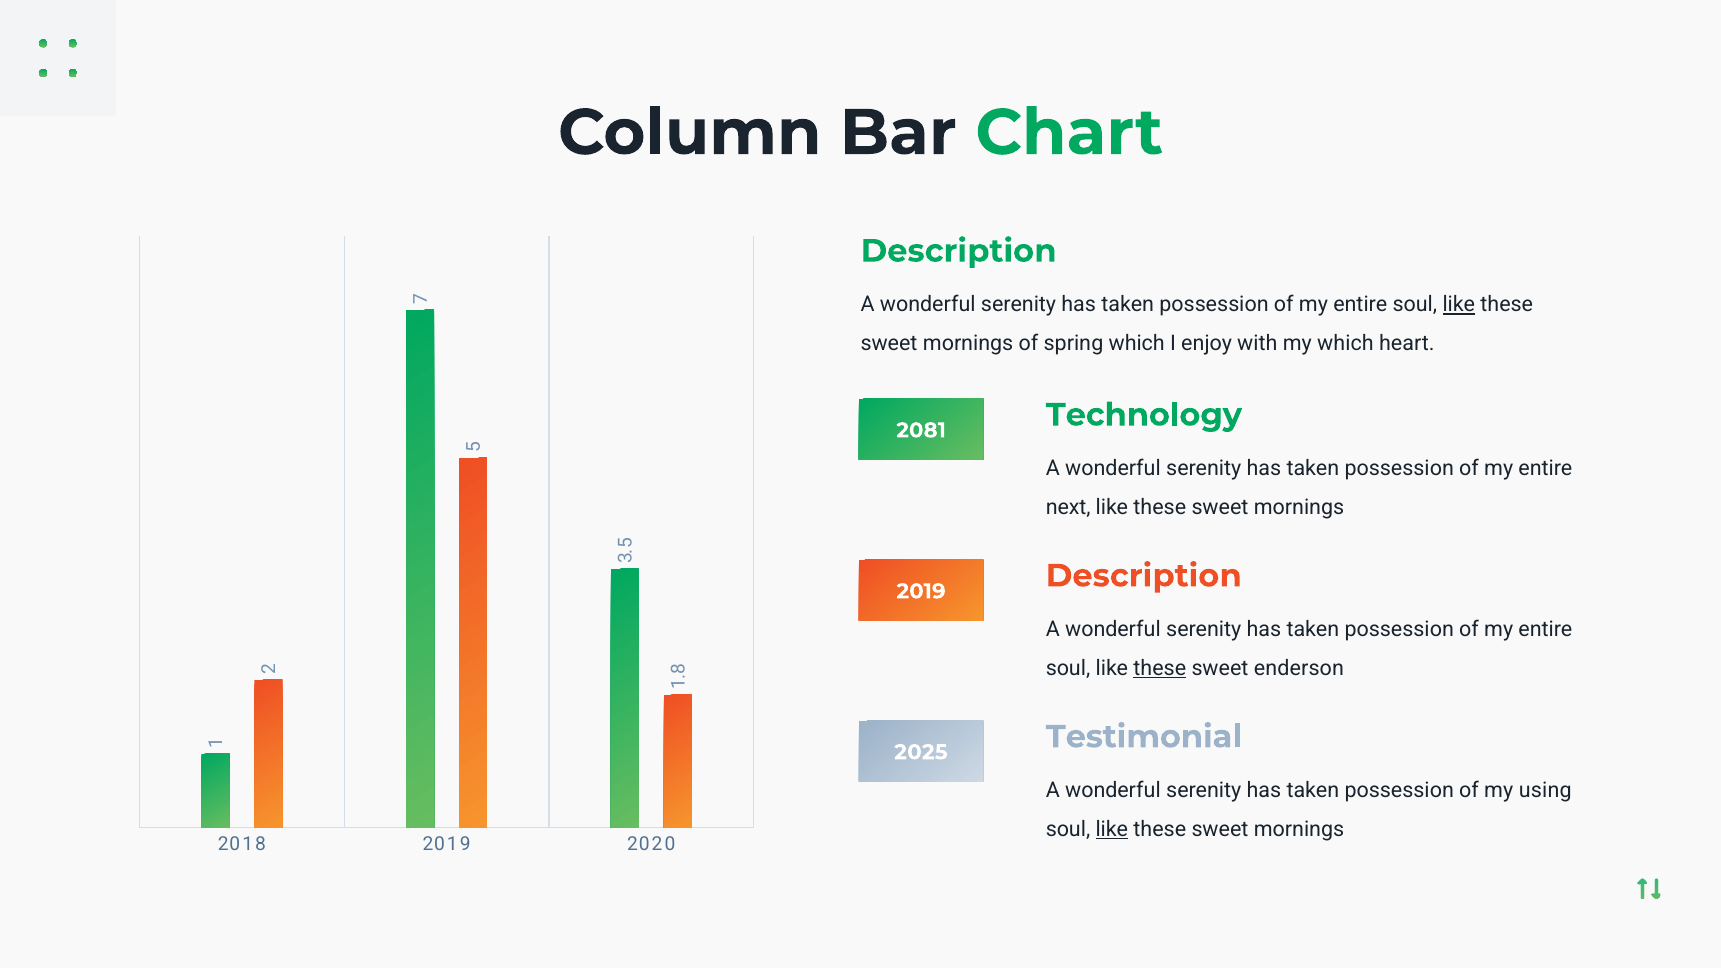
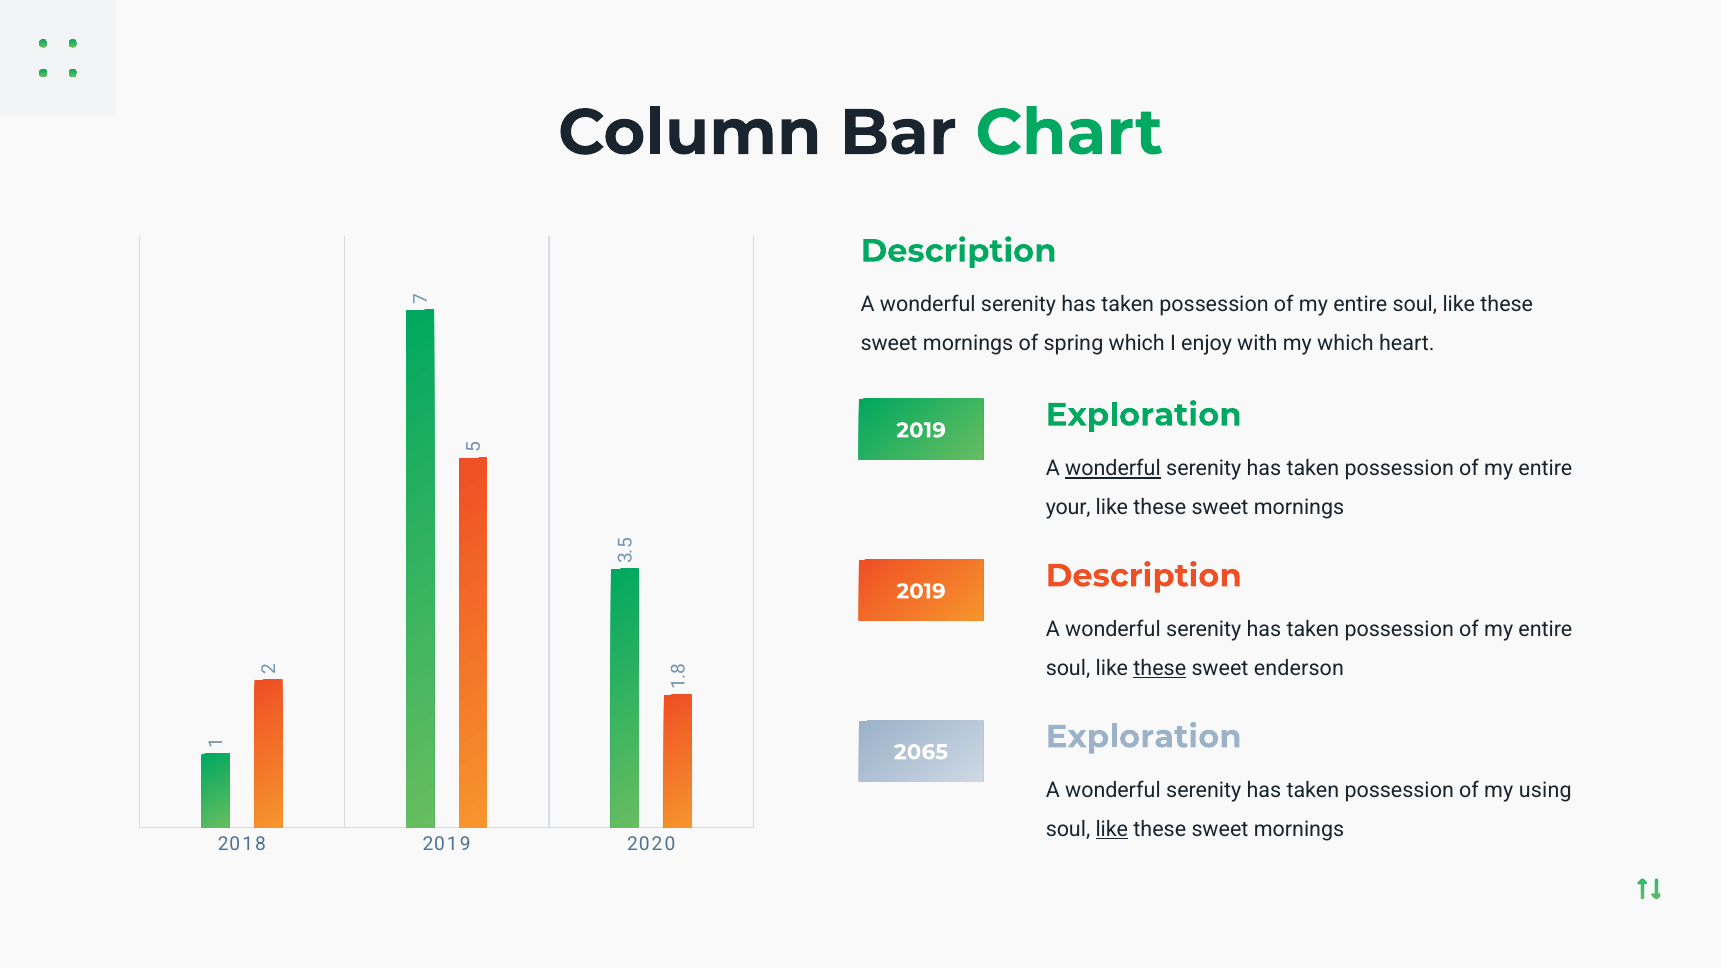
like at (1459, 305) underline: present -> none
Technology at (1144, 415): Technology -> Exploration
2081 at (921, 430): 2081 -> 2019
wonderful at (1113, 469) underline: none -> present
next: next -> your
Testimonial at (1144, 737): Testimonial -> Exploration
2025: 2025 -> 2065
